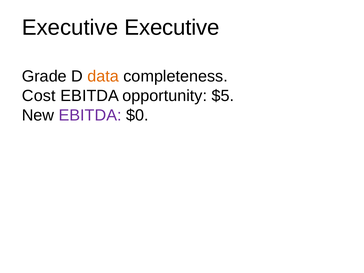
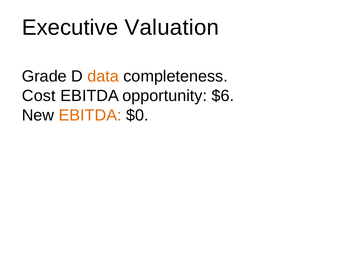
Executive Executive: Executive -> Valuation
$5: $5 -> $6
EBITDA at (90, 115) colour: purple -> orange
